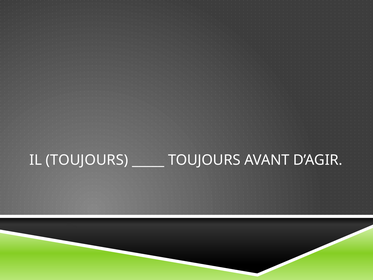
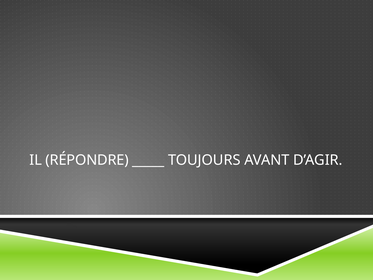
IL TOUJOURS: TOUJOURS -> RÉPONDRE
